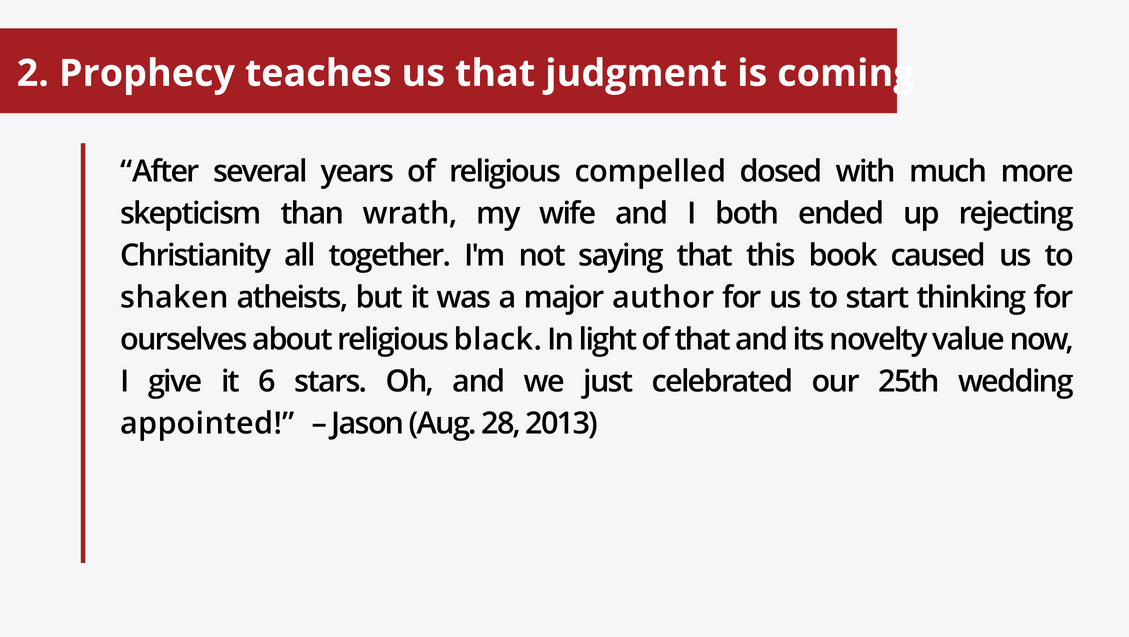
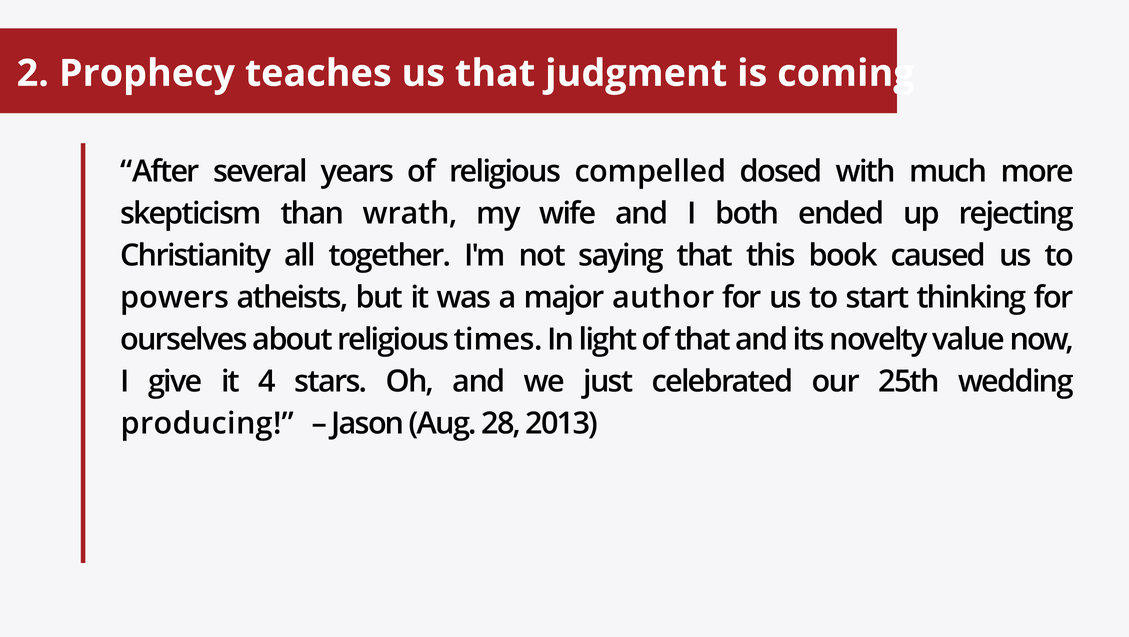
shaken: shaken -> powers
black: black -> times
6: 6 -> 4
appointed: appointed -> producing
